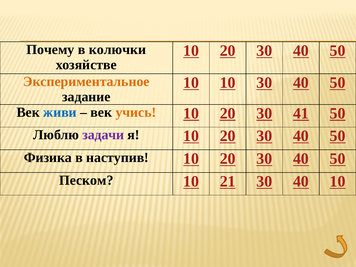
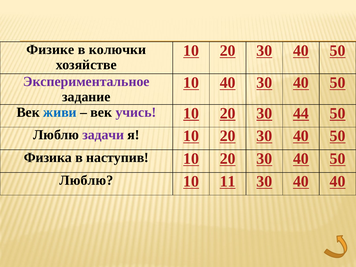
Почему: Почему -> Физике
Экспериментальное colour: orange -> purple
10 10: 10 -> 40
учись colour: orange -> purple
41: 41 -> 44
Песком at (86, 180): Песком -> Люблю
21: 21 -> 11
40 10: 10 -> 40
